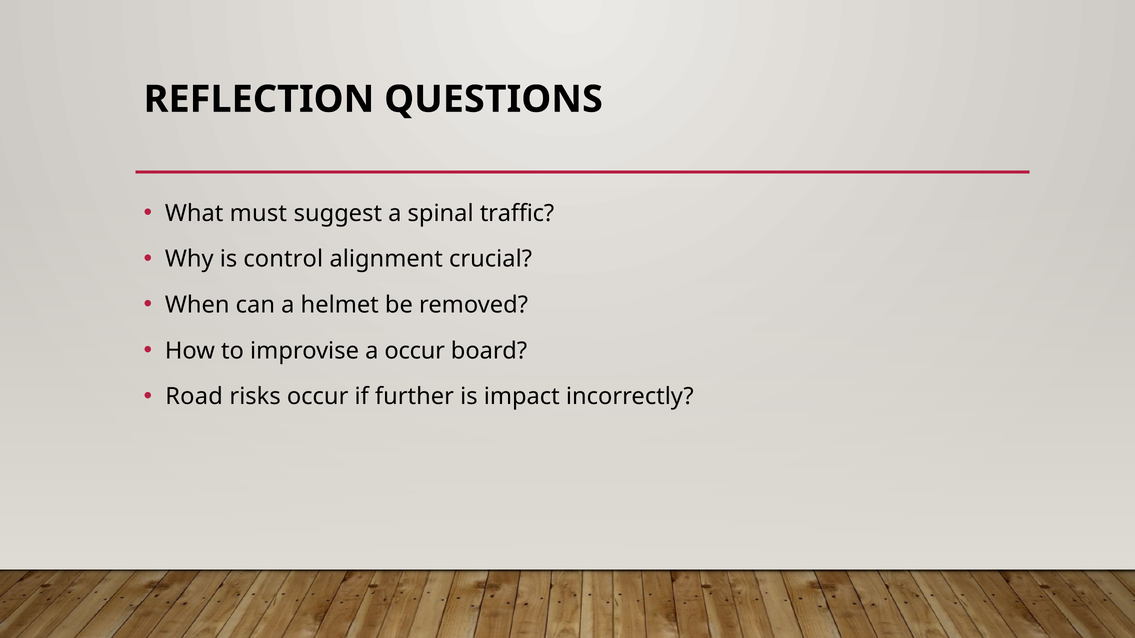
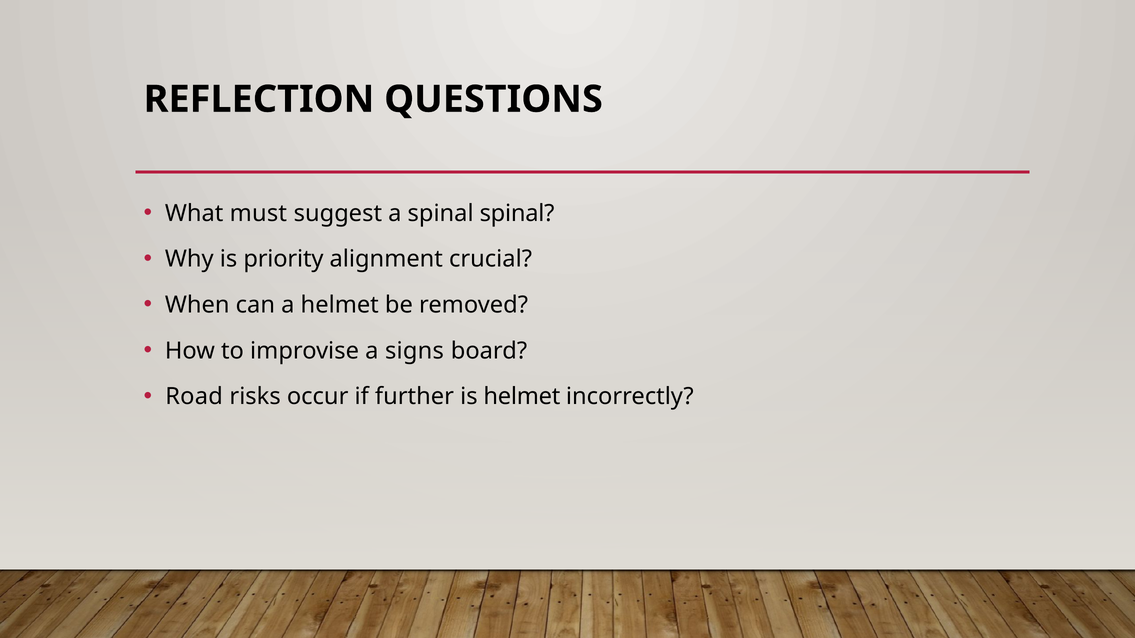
spinal traffic: traffic -> spinal
control: control -> priority
a occur: occur -> signs
is impact: impact -> helmet
